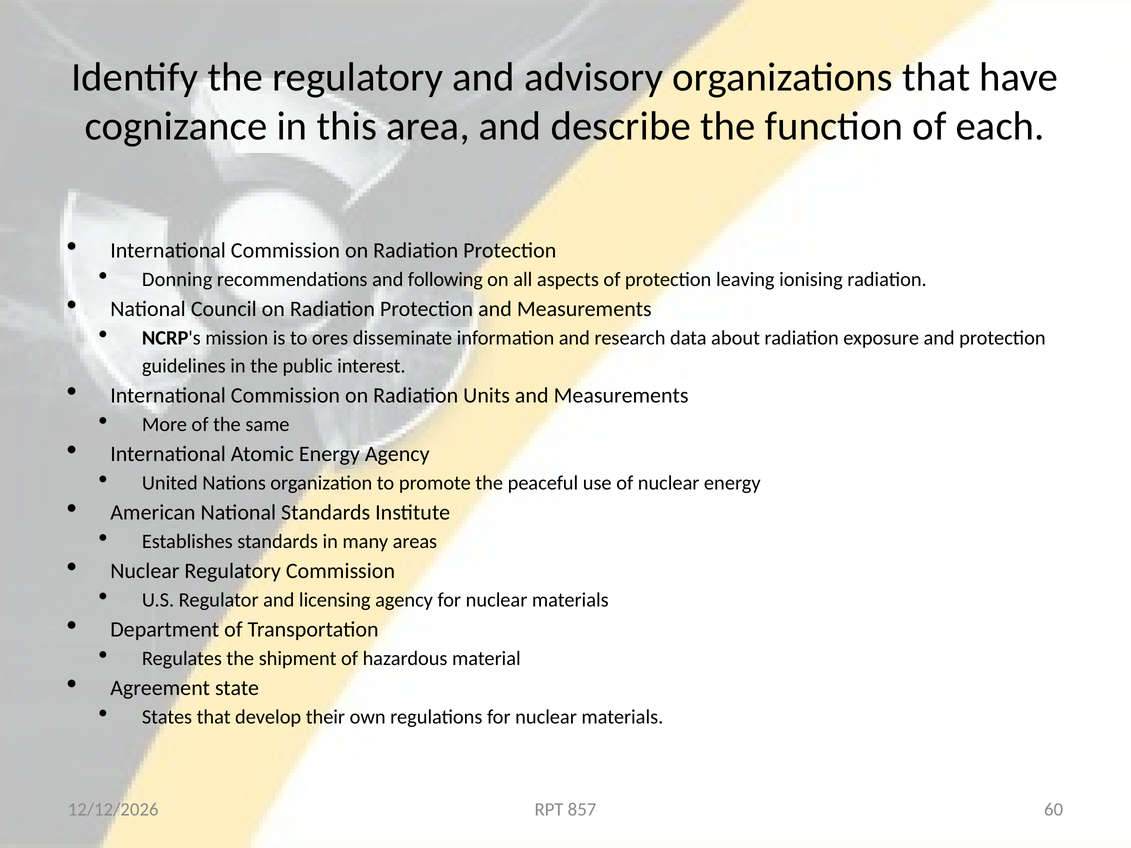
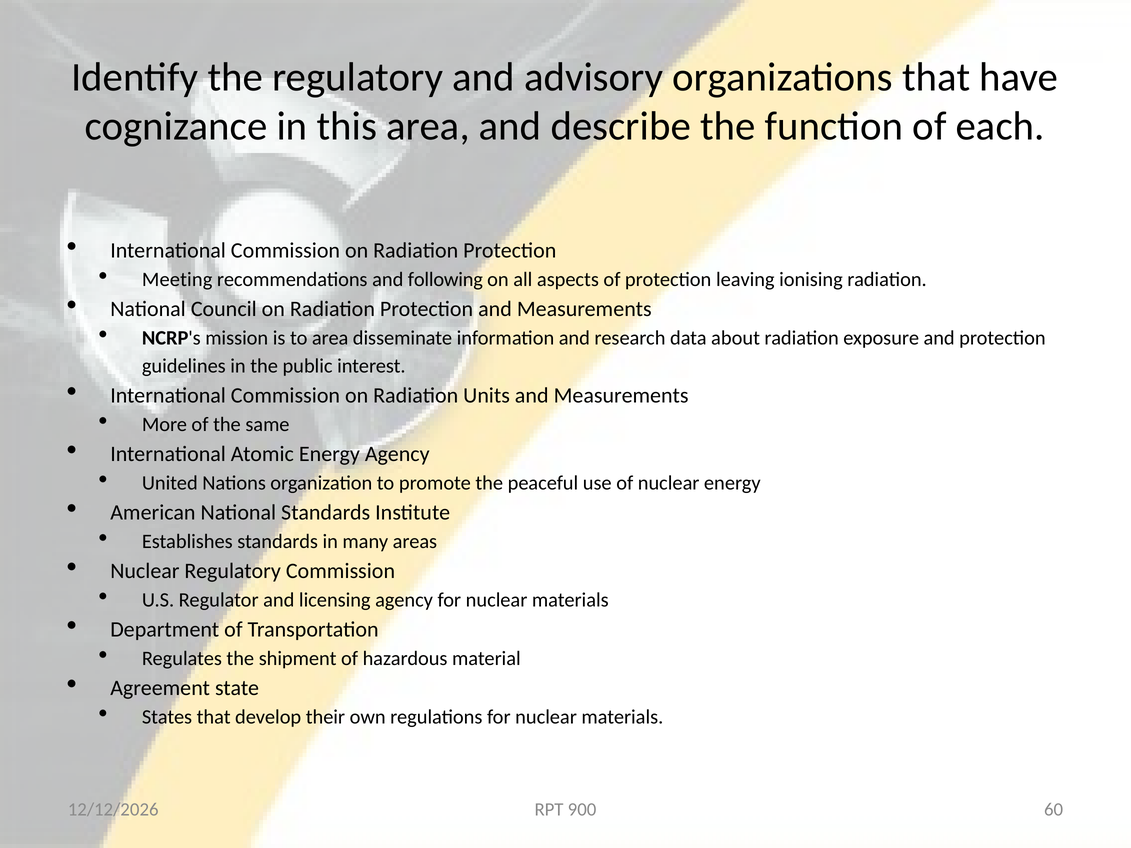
Donning: Donning -> Meeting
to ores: ores -> area
857: 857 -> 900
